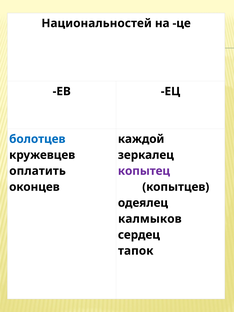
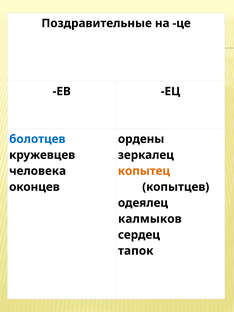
Национальностей: Национальностей -> Поздравительные
каждой: каждой -> ордены
оплатить: оплатить -> человека
копытец colour: purple -> orange
